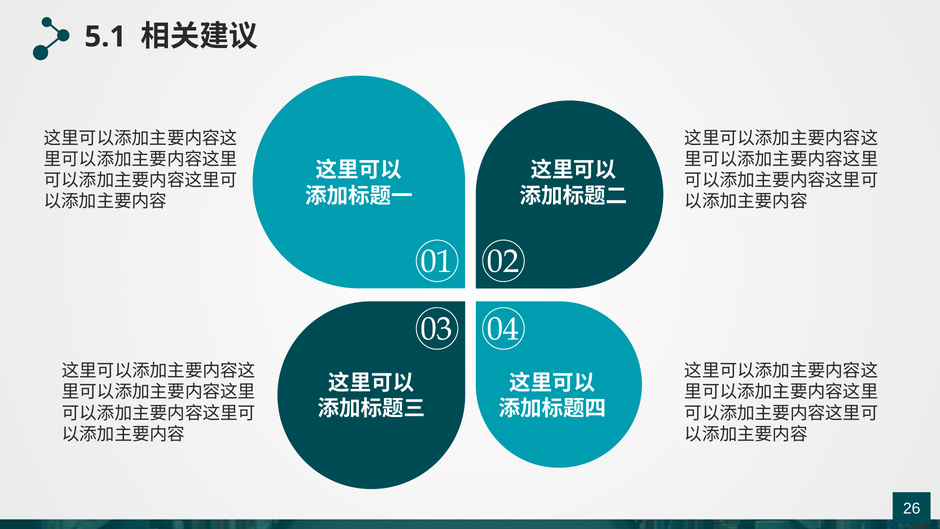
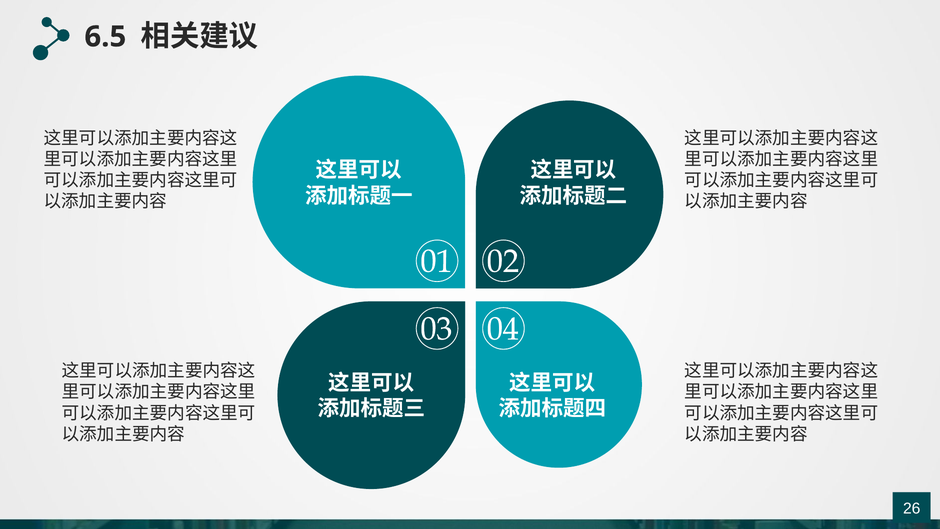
5.1: 5.1 -> 6.5
